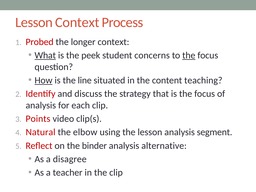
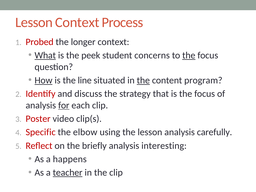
the at (143, 80) underline: none -> present
teaching: teaching -> program
for underline: none -> present
Points: Points -> Poster
Natural: Natural -> Specific
segment: segment -> carefully
binder: binder -> briefly
alternative: alternative -> interesting
disagree: disagree -> happens
teacher underline: none -> present
